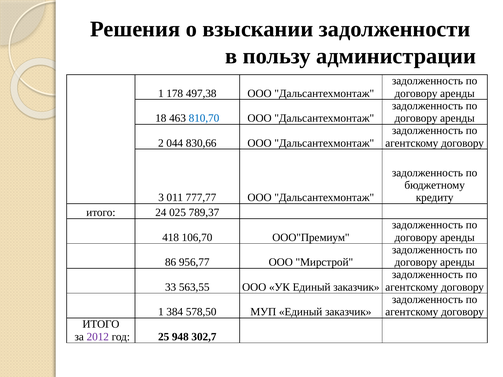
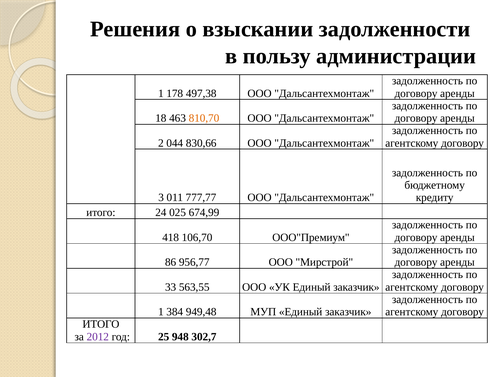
810,70 colour: blue -> orange
789,37: 789,37 -> 674,99
578,50: 578,50 -> 949,48
